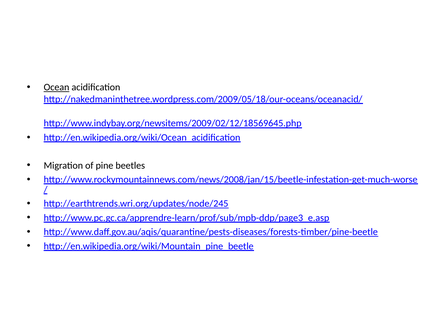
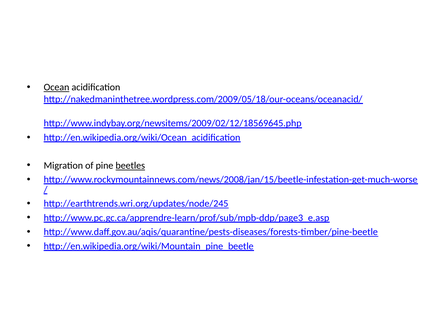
beetles underline: none -> present
